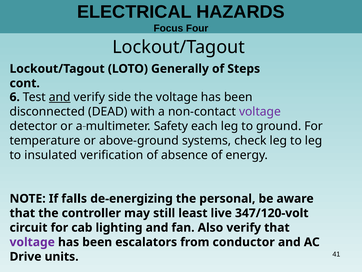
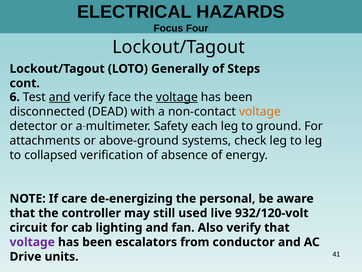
side: side -> face
voltage at (177, 97) underline: none -> present
voltage at (260, 111) colour: purple -> orange
temperature: temperature -> attachments
insulated: insulated -> collapsed
falls: falls -> care
least: least -> used
347/120-volt: 347/120-volt -> 932/120-volt
